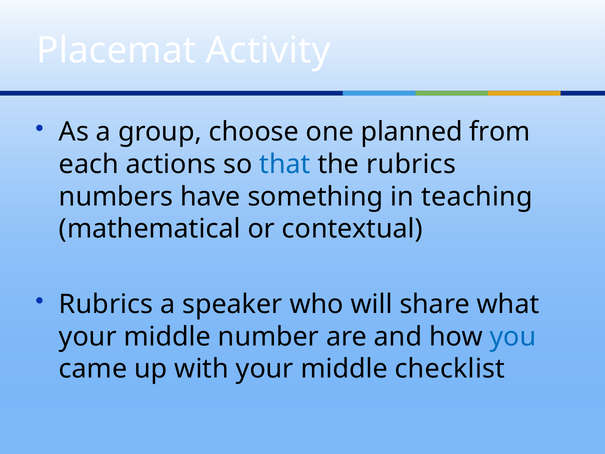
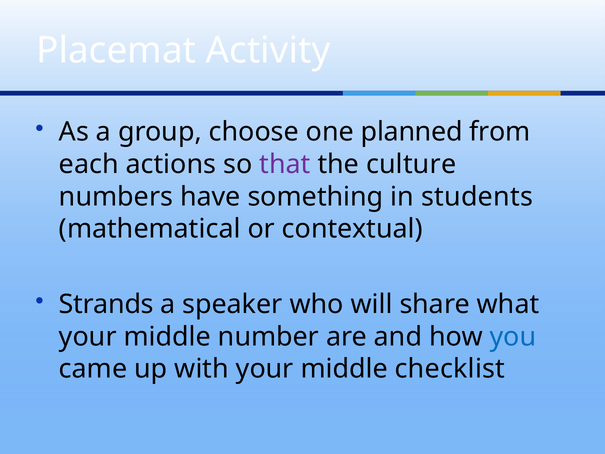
that colour: blue -> purple
the rubrics: rubrics -> culture
teaching: teaching -> students
Rubrics at (106, 304): Rubrics -> Strands
